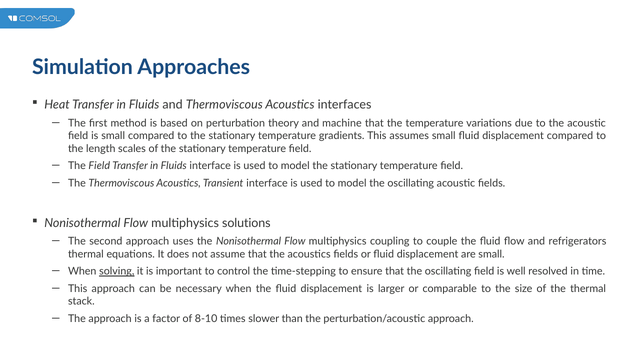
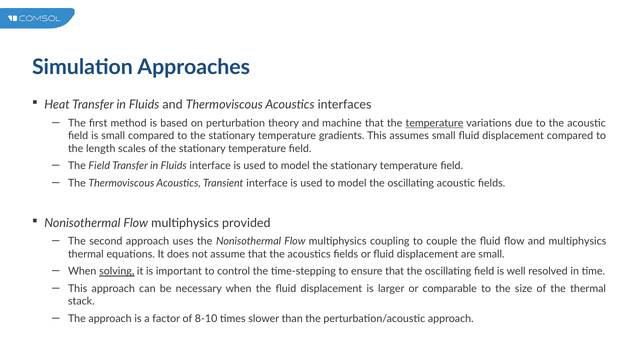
temperature at (435, 123) underline: none -> present
solutions: solutions -> provided
and refrigerators: refrigerators -> multiphysics
